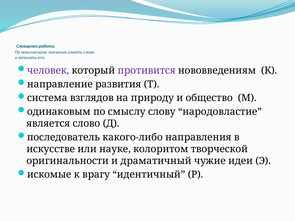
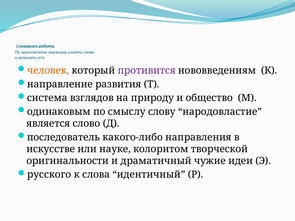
человек colour: purple -> orange
искомые: искомые -> русского
врагу: врагу -> слова
